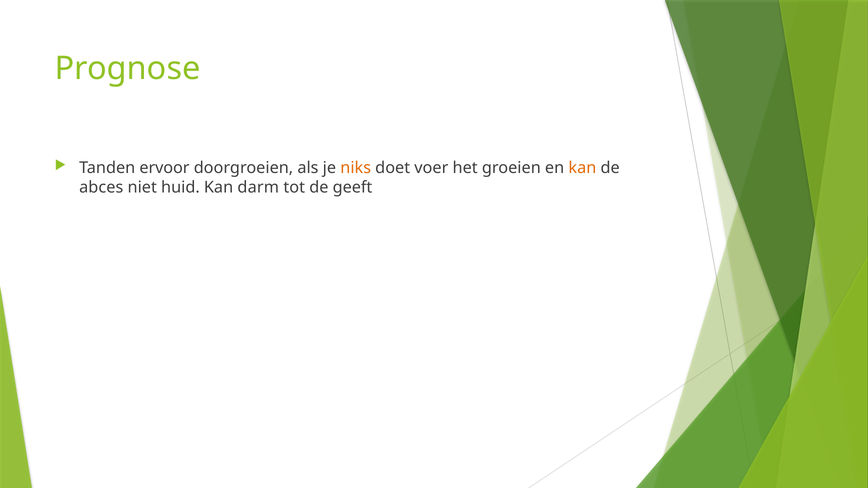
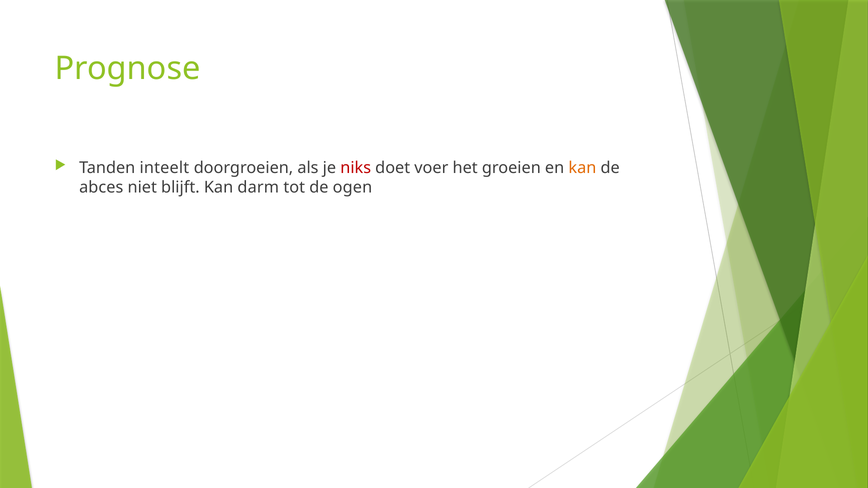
ervoor: ervoor -> inteelt
niks colour: orange -> red
huid: huid -> blijft
geeft: geeft -> ogen
